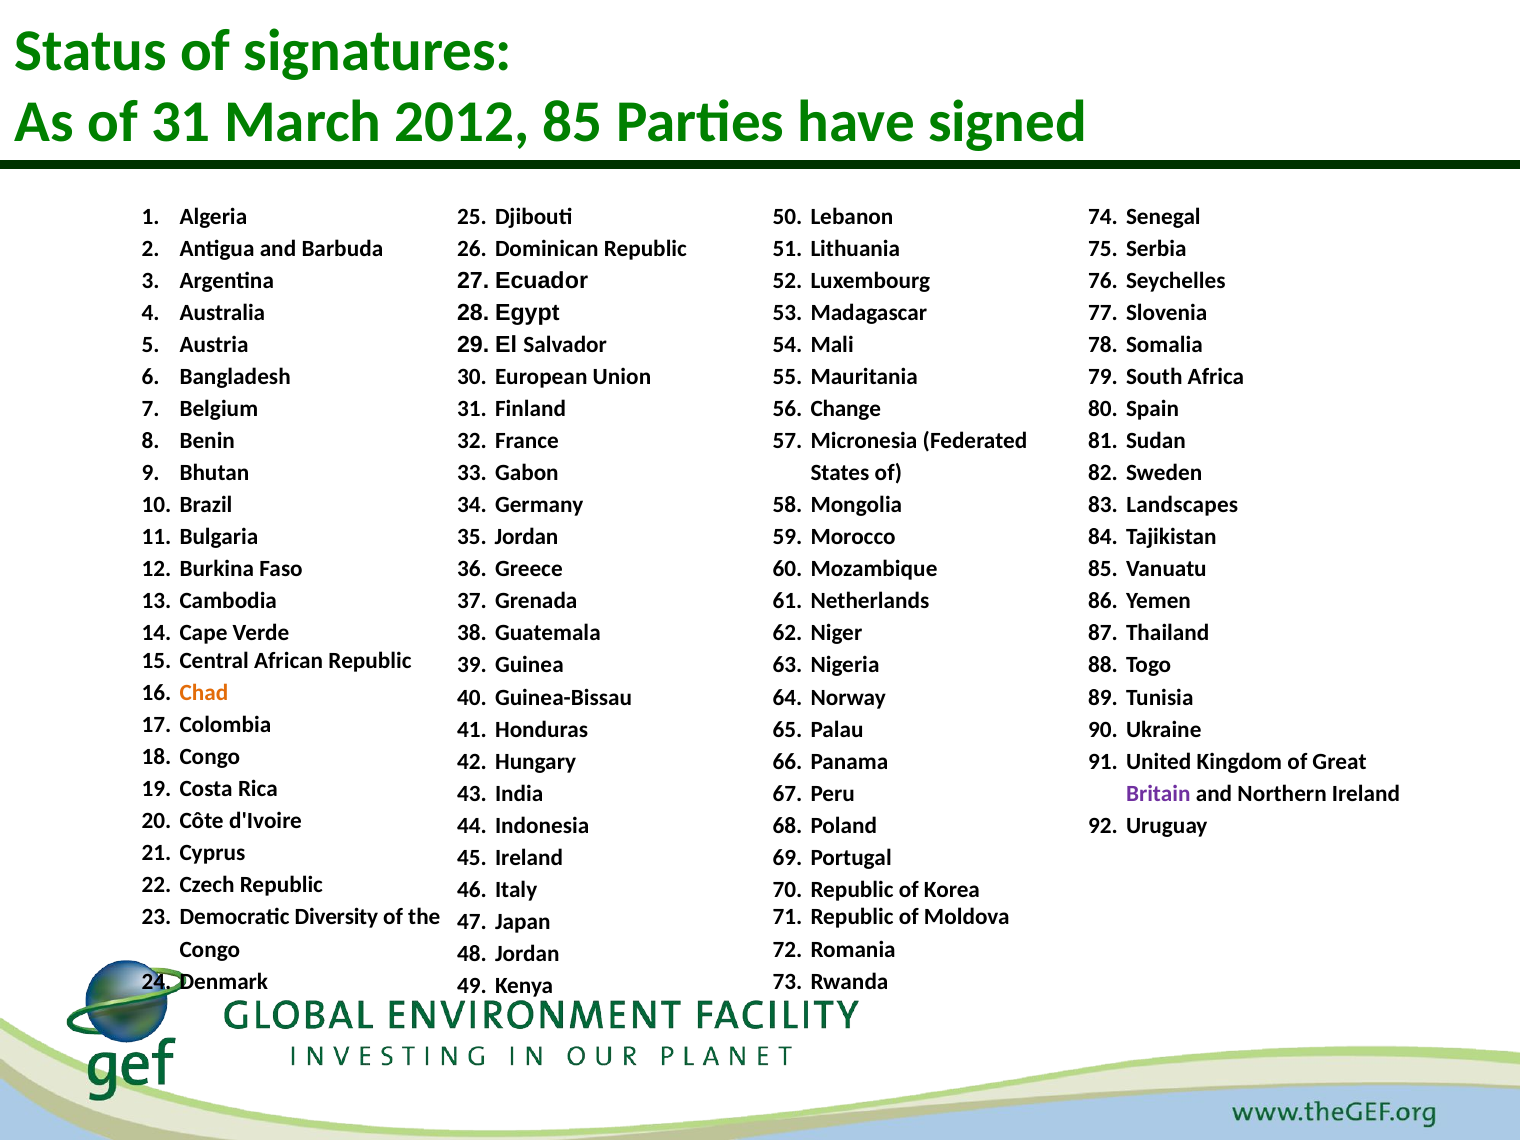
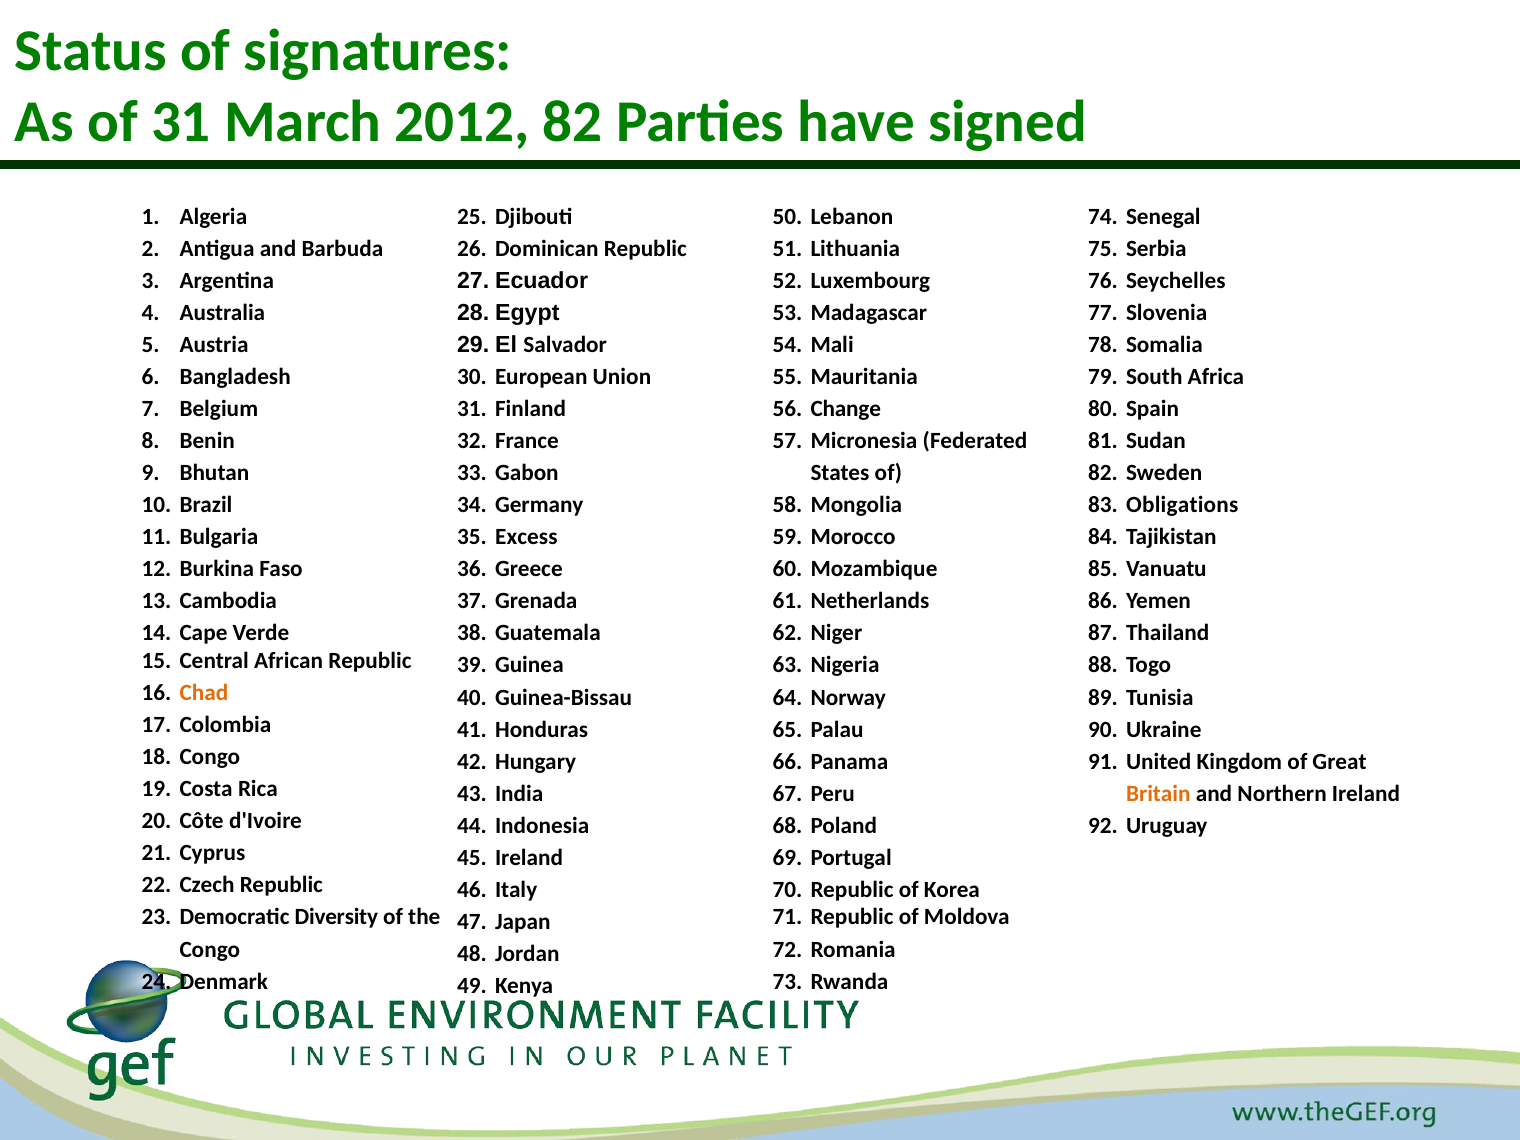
2012 85: 85 -> 82
Landscapes: Landscapes -> Obligations
Jordan at (526, 537): Jordan -> Excess
Britain colour: purple -> orange
